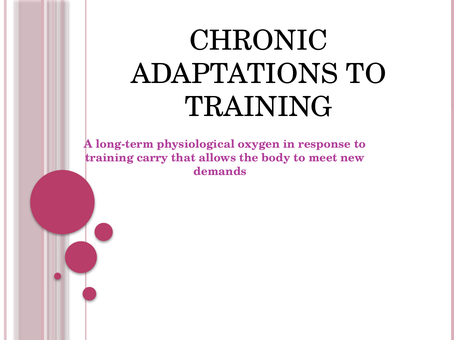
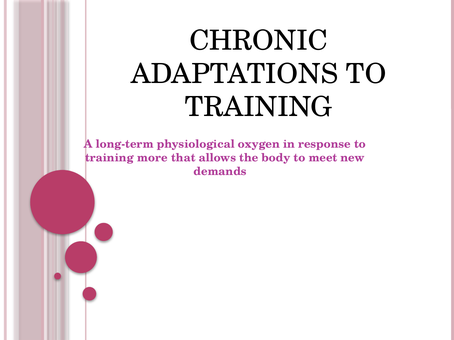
carry: carry -> more
